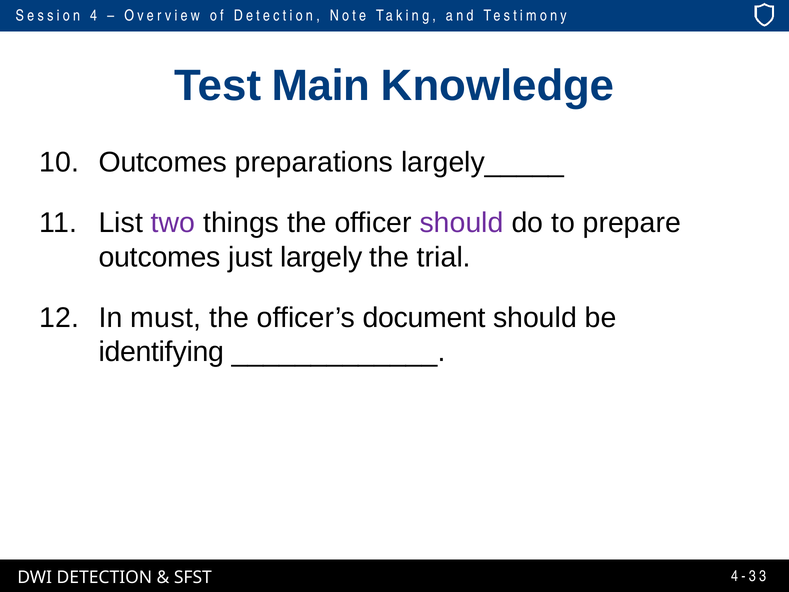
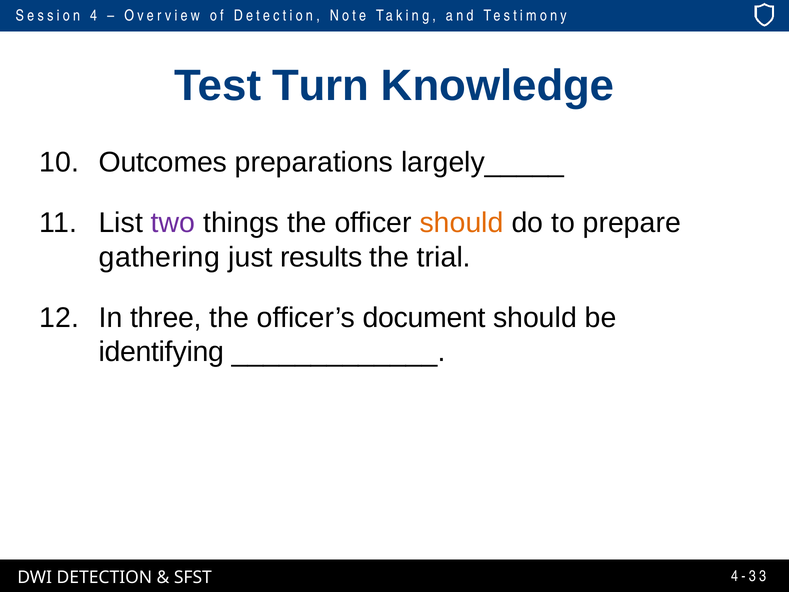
Main: Main -> Turn
should at (462, 223) colour: purple -> orange
outcomes at (160, 257): outcomes -> gathering
largely: largely -> results
must: must -> three
